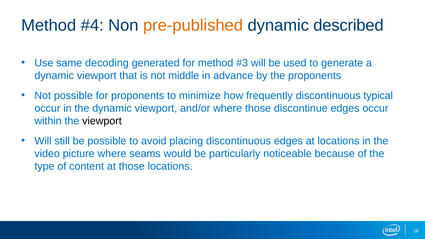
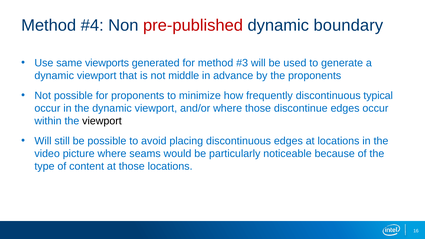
pre-published colour: orange -> red
described: described -> boundary
decoding: decoding -> viewports
